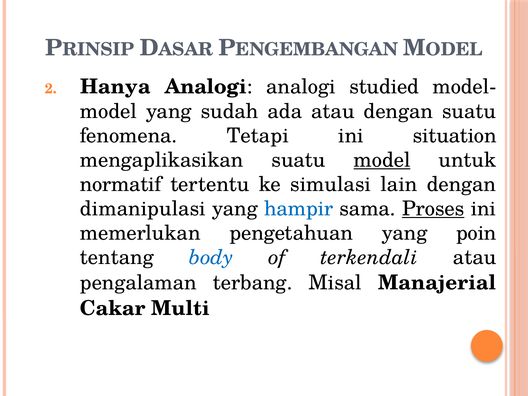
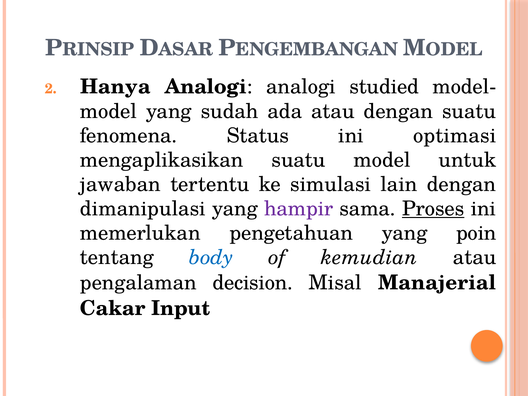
Tetapi: Tetapi -> Status
situation: situation -> optimasi
model at (382, 160) underline: present -> none
normatif: normatif -> jawaban
hampir colour: blue -> purple
terkendali: terkendali -> kemudian
terbang: terbang -> decision
Multi: Multi -> Input
